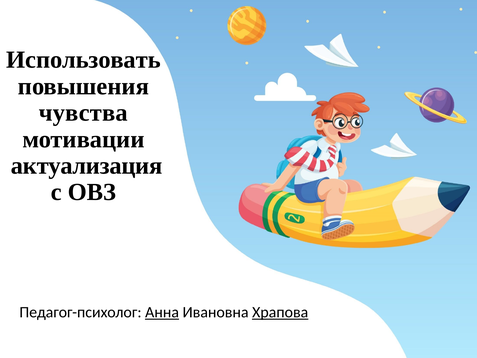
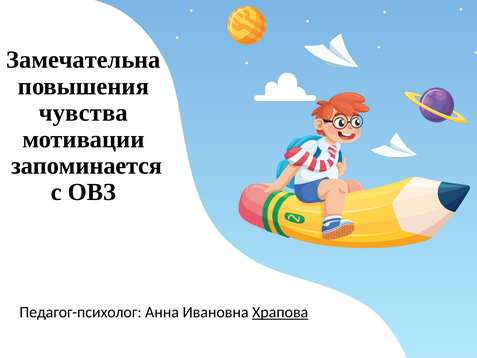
Использовать: Использовать -> Замечательна
актуализация: актуализация -> запоминается
Анна underline: present -> none
